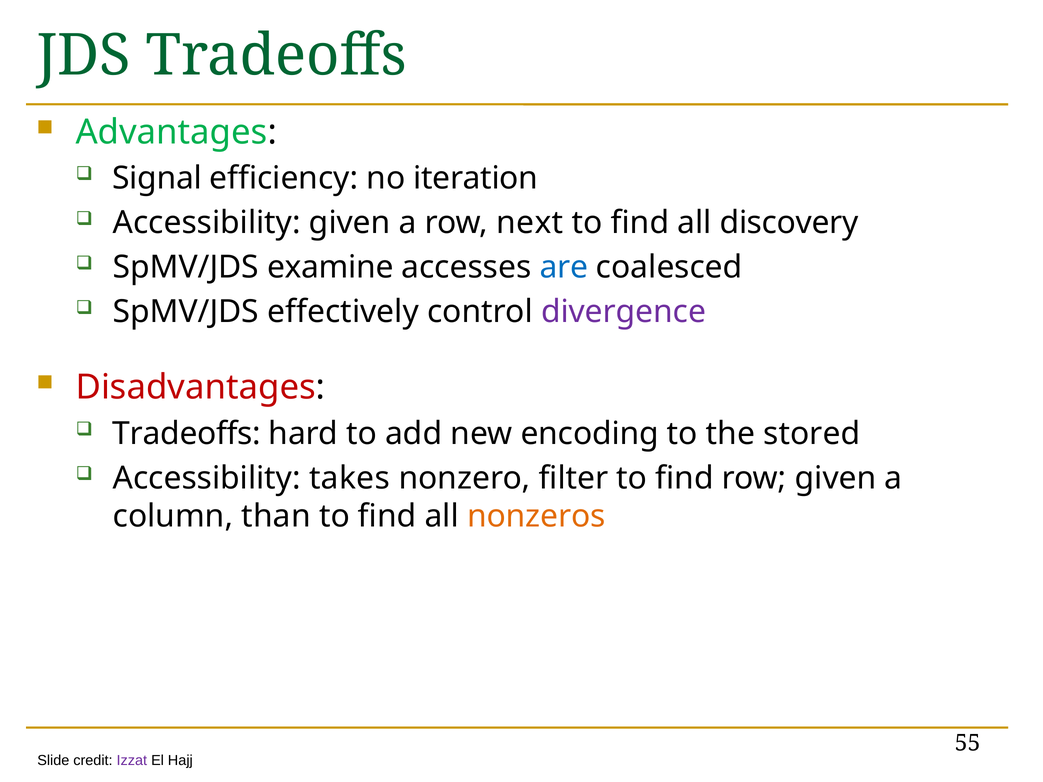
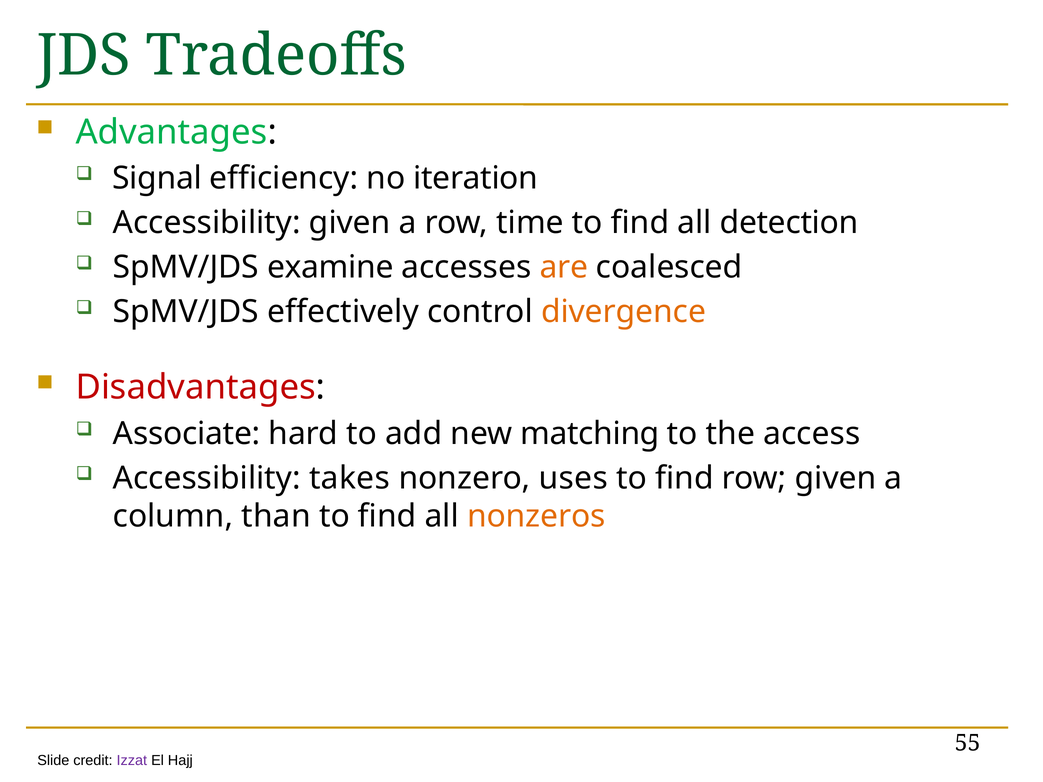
next: next -> time
discovery: discovery -> detection
are colour: blue -> orange
divergence colour: purple -> orange
Tradeoffs at (187, 434): Tradeoffs -> Associate
encoding: encoding -> matching
stored: stored -> access
filter: filter -> uses
